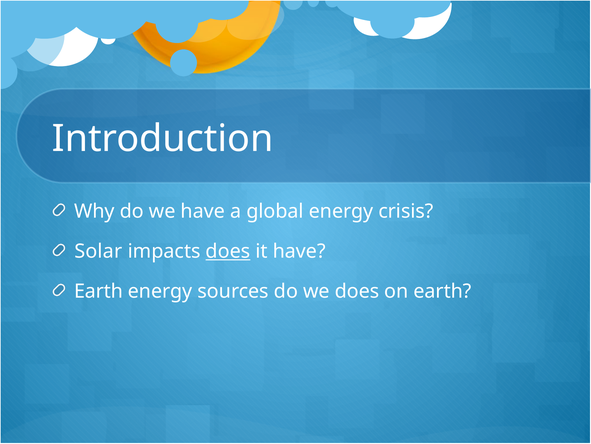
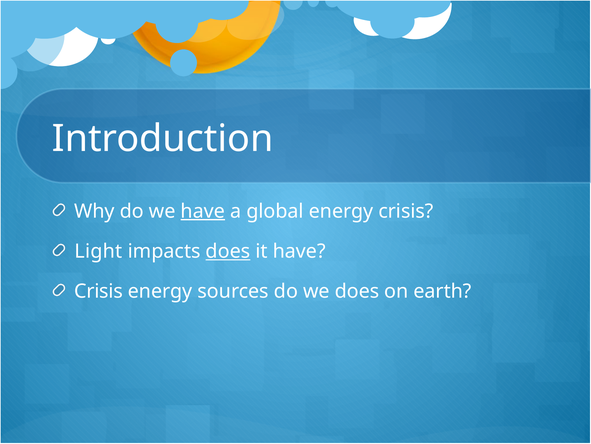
have at (203, 211) underline: none -> present
Solar: Solar -> Light
Earth at (99, 291): Earth -> Crisis
